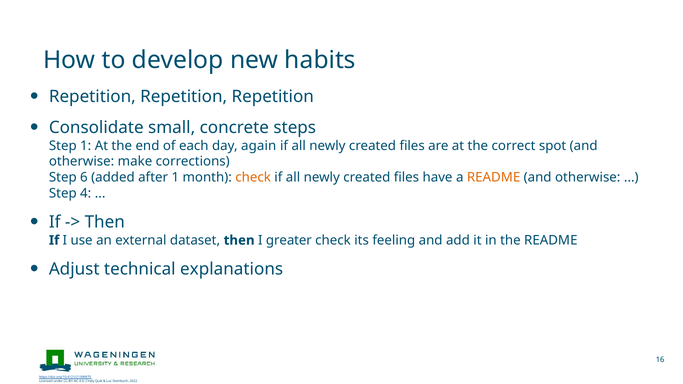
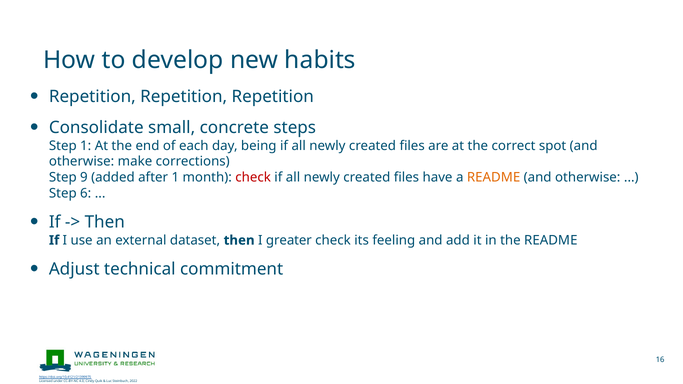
again: again -> being
6: 6 -> 9
check at (253, 178) colour: orange -> red
4: 4 -> 6
explanations: explanations -> commitment
